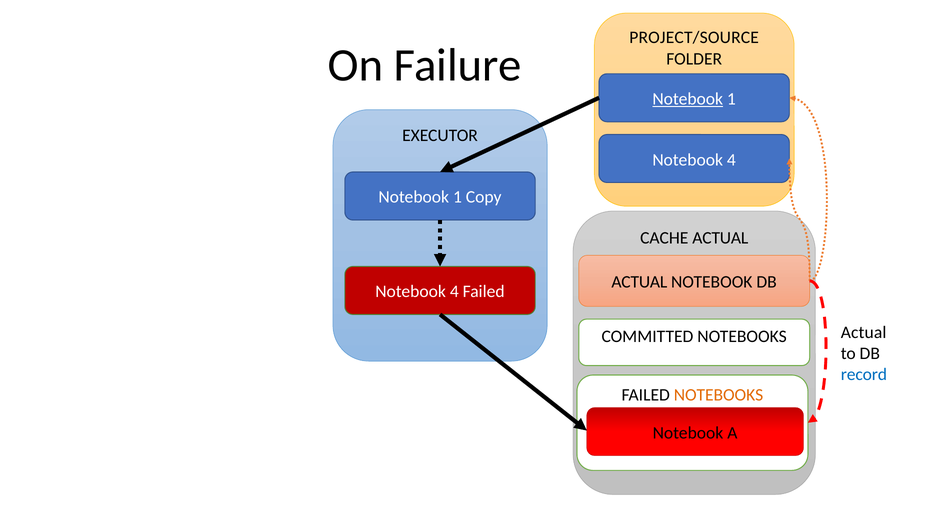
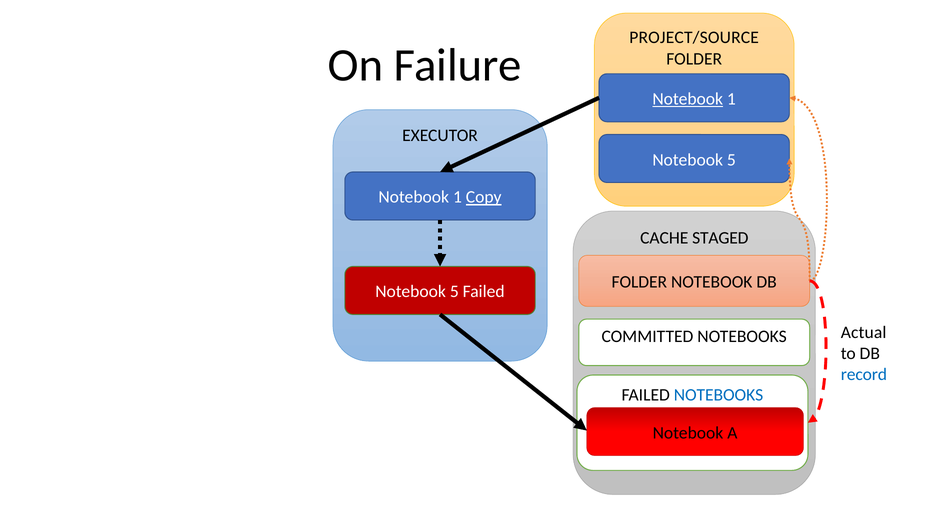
4 at (731, 160): 4 -> 5
Copy underline: none -> present
CACHE ACTUAL: ACTUAL -> STAGED
ACTUAL at (639, 282): ACTUAL -> FOLDER
4 at (454, 292): 4 -> 5
NOTEBOOKS at (719, 395) colour: orange -> blue
